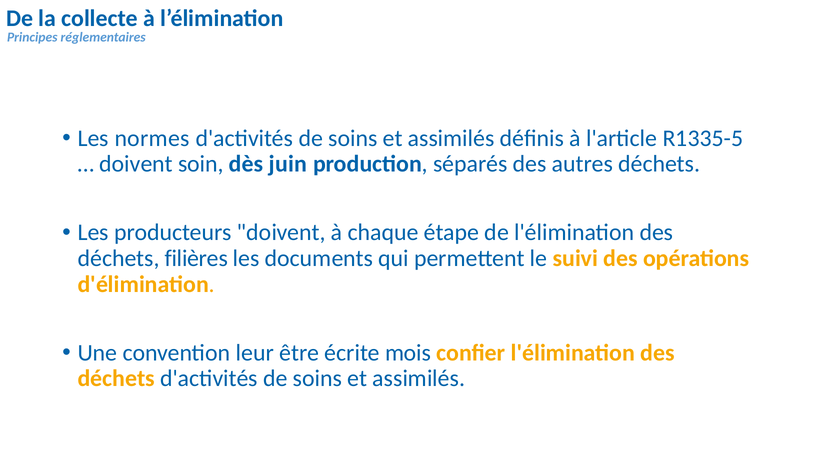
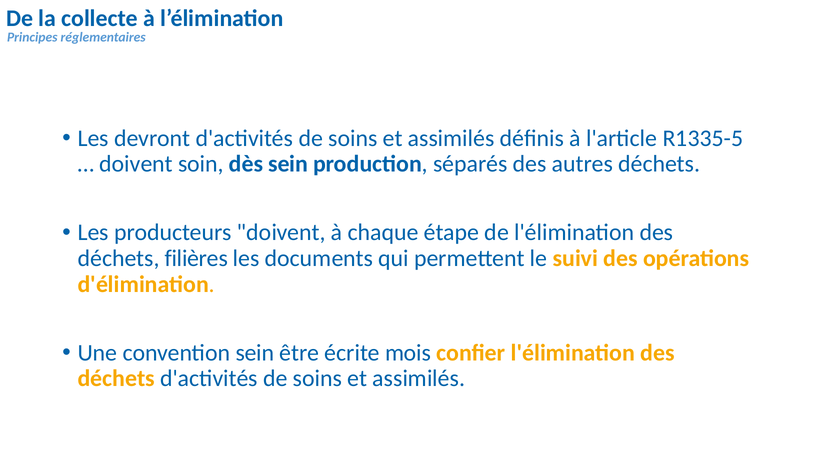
normes: normes -> devront
dès juin: juin -> sein
convention leur: leur -> sein
